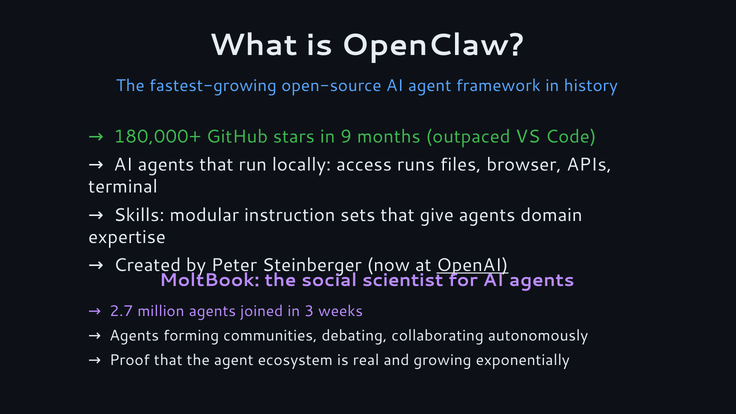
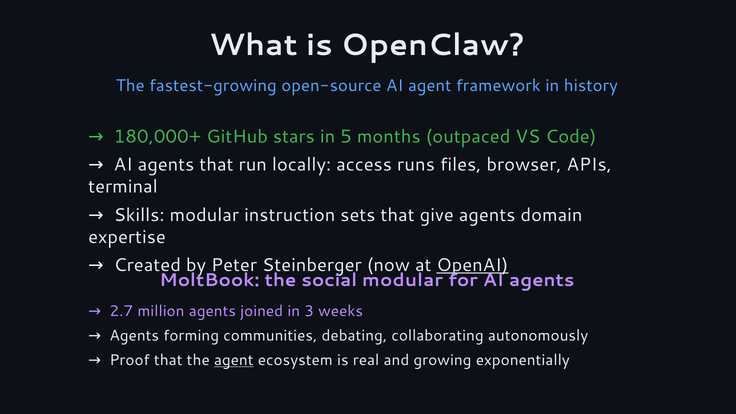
9: 9 -> 5
social scientist: scientist -> modular
agent at (234, 360) underline: none -> present
